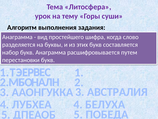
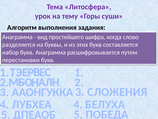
АВСТРАЛИЯ: АВСТРАЛИЯ -> СЛОЖЕНИЯ
